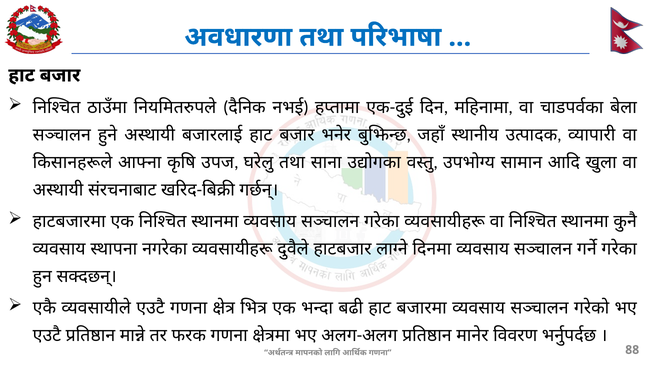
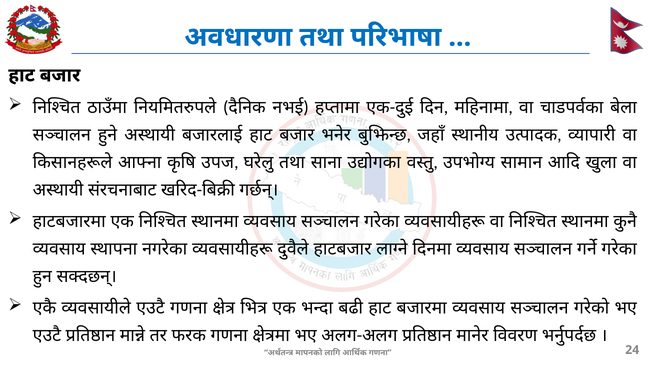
88: 88 -> 24
